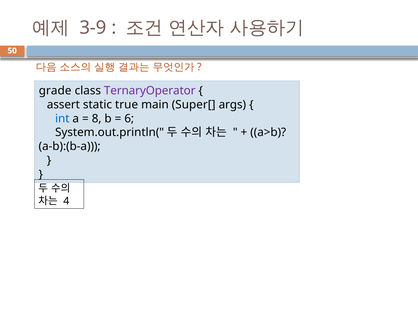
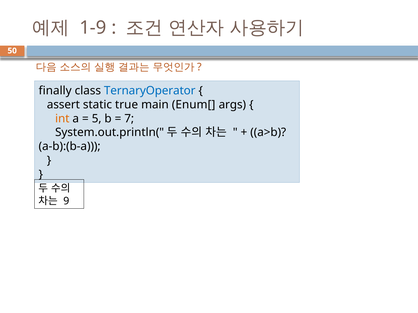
3-9: 3-9 -> 1-9
grade: grade -> finally
TernaryOperator colour: purple -> blue
Super[: Super[ -> Enum[
int colour: blue -> orange
8: 8 -> 5
6: 6 -> 7
4: 4 -> 9
